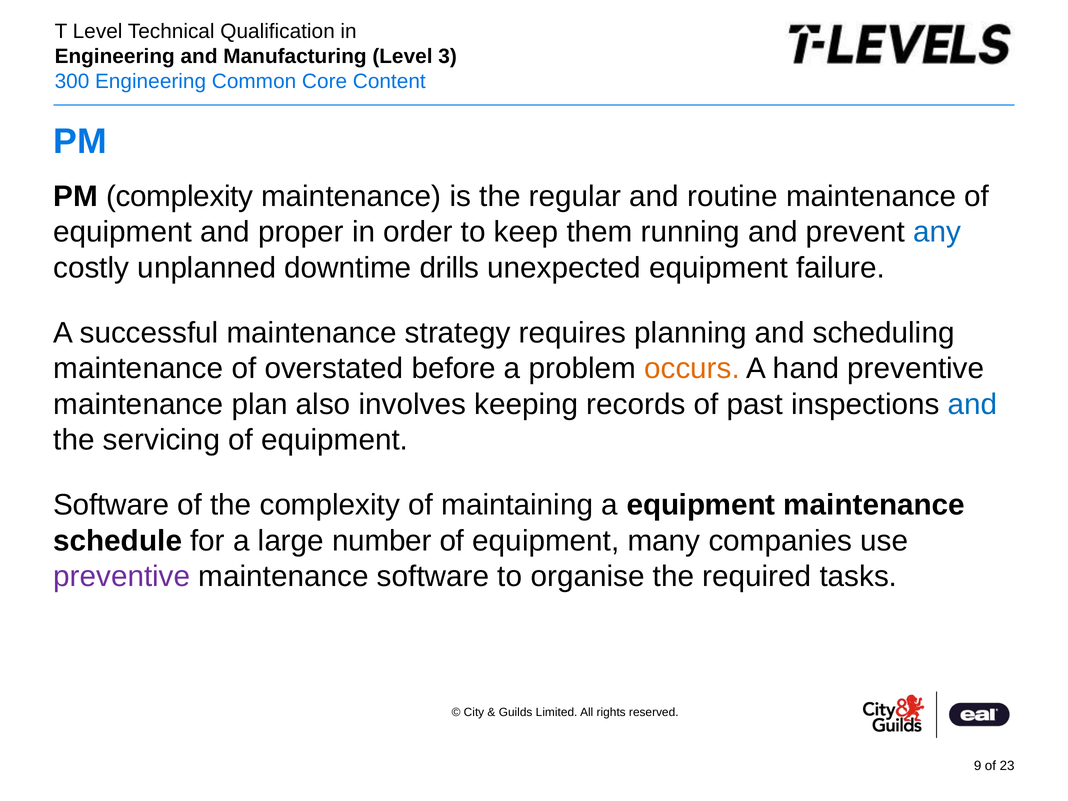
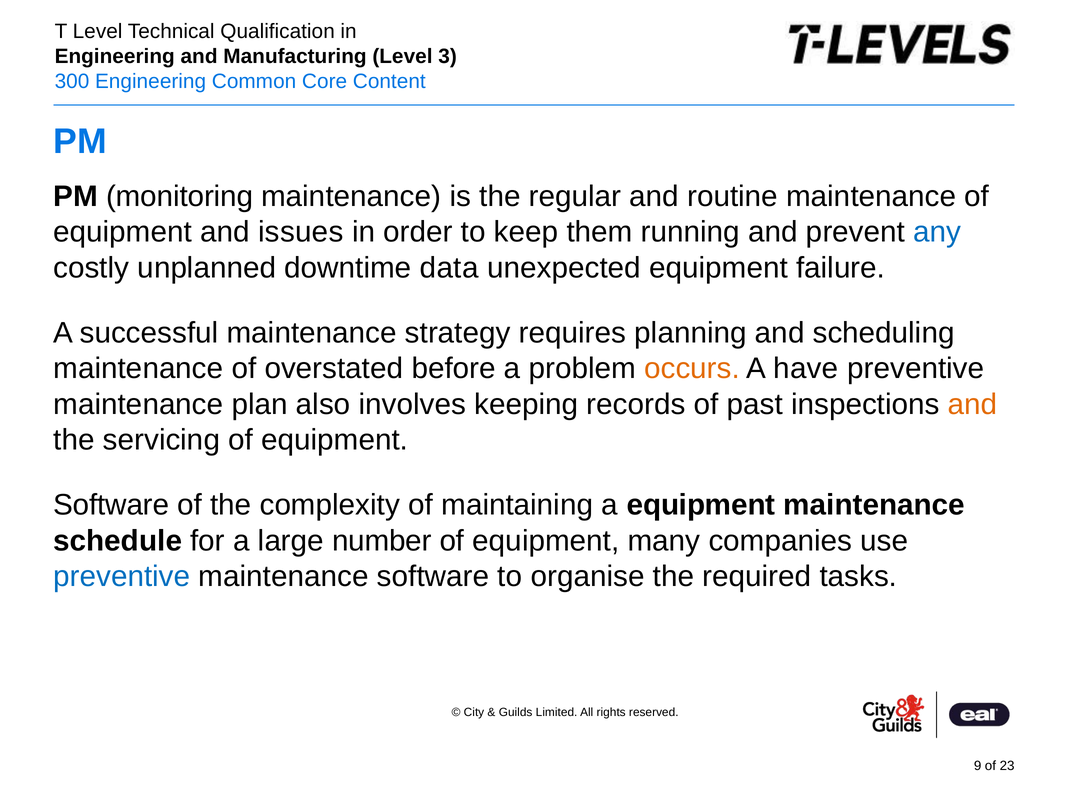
PM complexity: complexity -> monitoring
proper: proper -> issues
drills: drills -> data
hand: hand -> have
and at (973, 404) colour: blue -> orange
preventive at (122, 576) colour: purple -> blue
